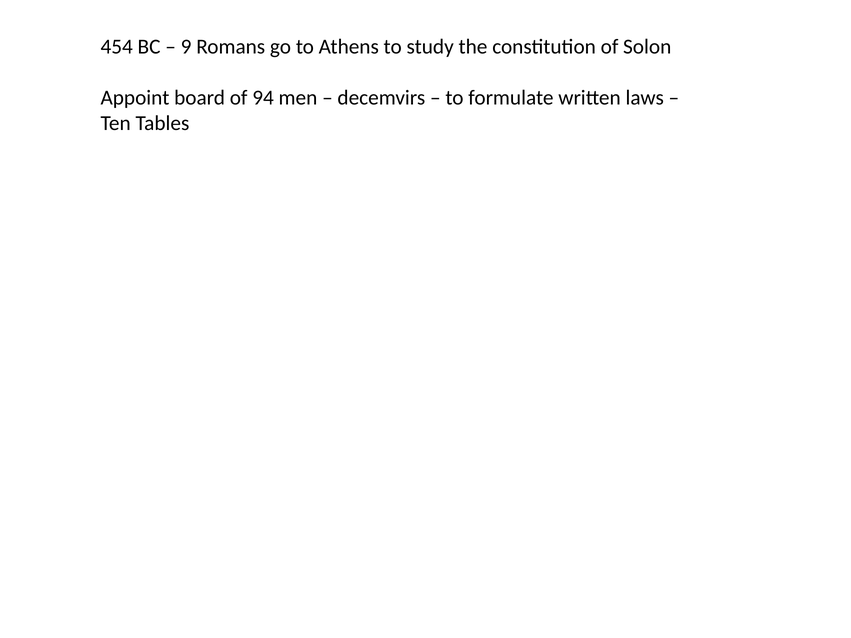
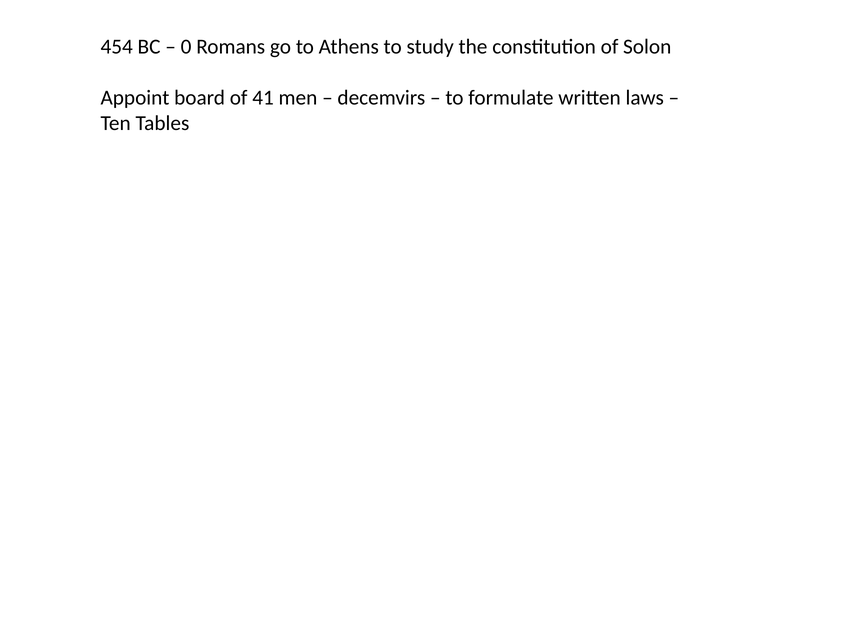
9: 9 -> 0
94: 94 -> 41
